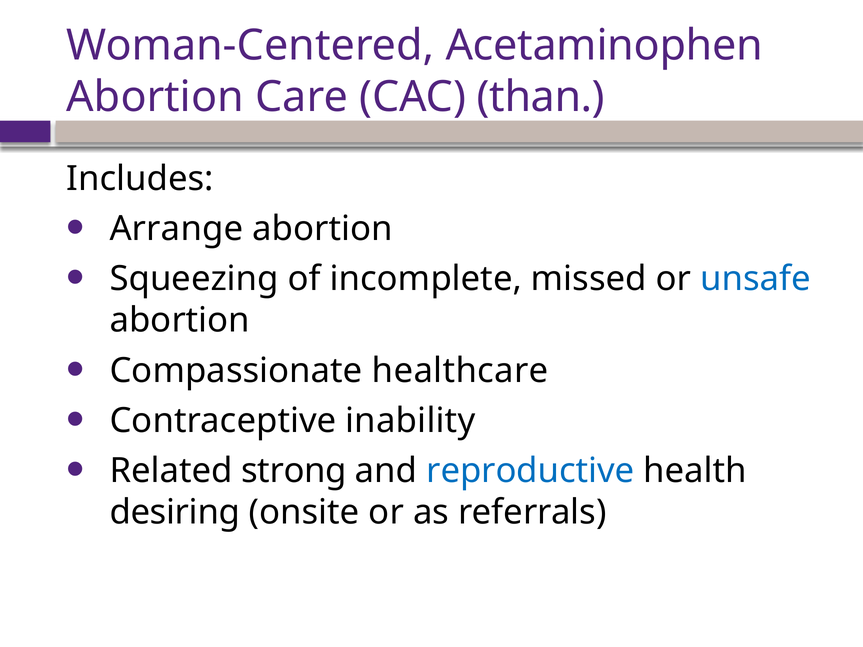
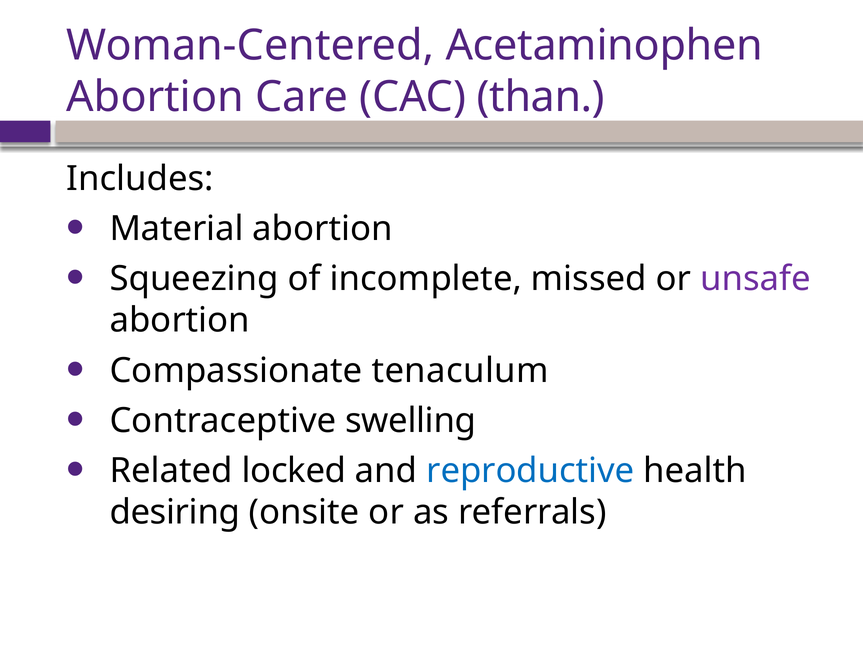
Arrange: Arrange -> Material
unsafe colour: blue -> purple
healthcare: healthcare -> tenaculum
inability: inability -> swelling
strong: strong -> locked
